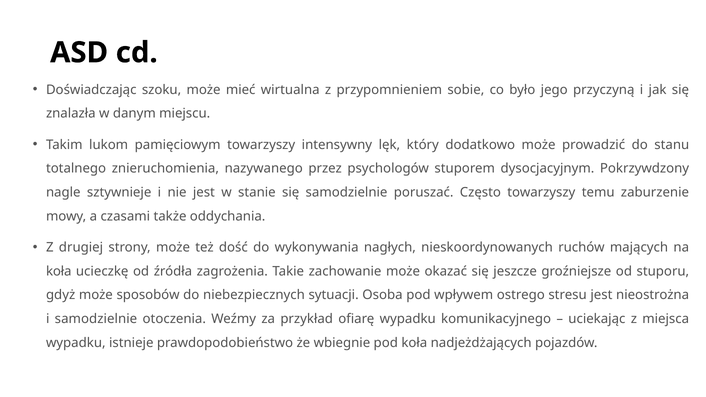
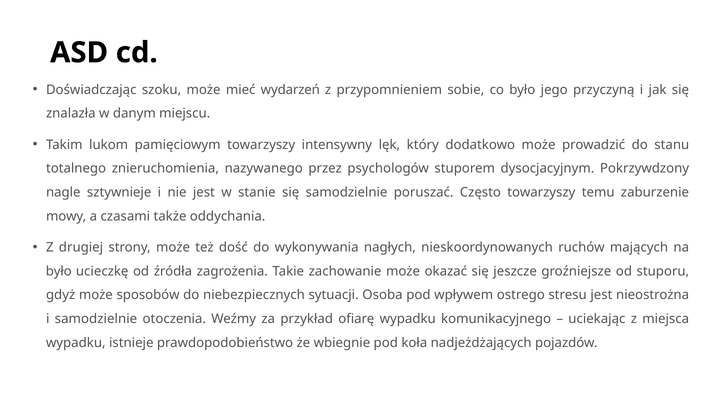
wirtualna: wirtualna -> wydarzeń
koła at (59, 271): koła -> było
